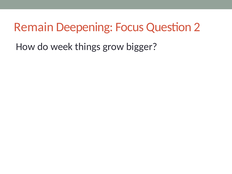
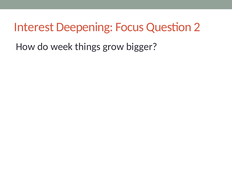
Remain: Remain -> Interest
